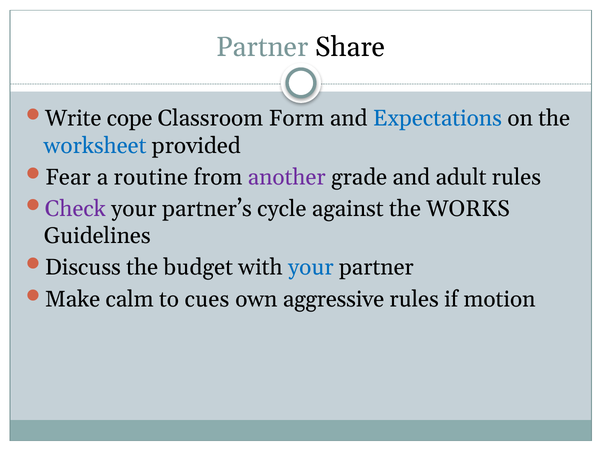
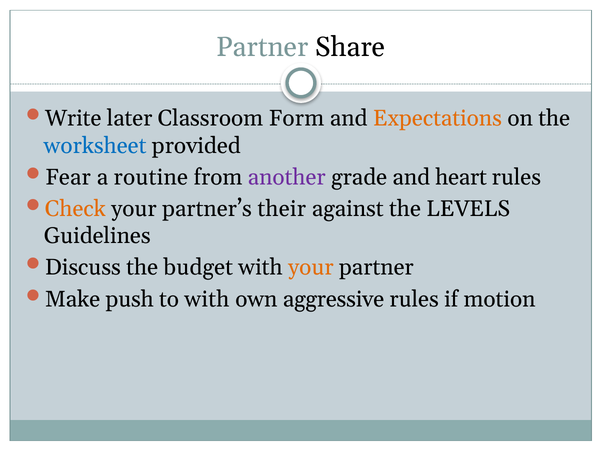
cope: cope -> later
Expectations colour: blue -> orange
adult: adult -> heart
Check colour: purple -> orange
cycle: cycle -> their
WORKS: WORKS -> LEVELS
your at (311, 268) colour: blue -> orange
calm: calm -> push
to cues: cues -> with
